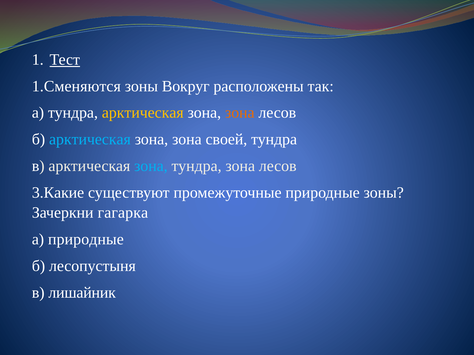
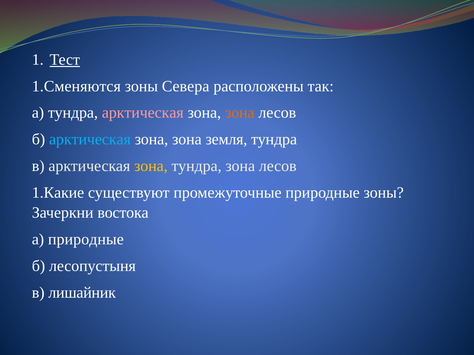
Вокруг: Вокруг -> Севера
арктическая at (143, 113) colour: yellow -> pink
своей: своей -> земля
зона at (151, 166) colour: light blue -> yellow
3.Какие: 3.Какие -> 1.Какие
гагарка: гагарка -> востока
